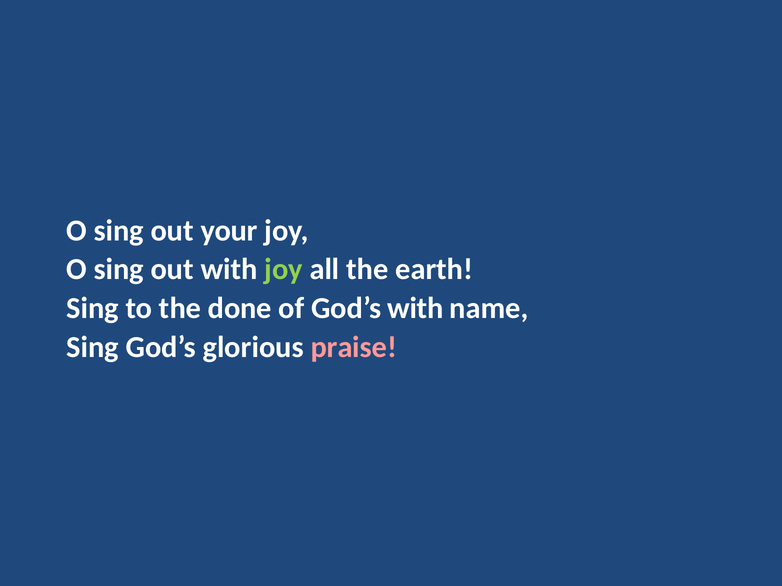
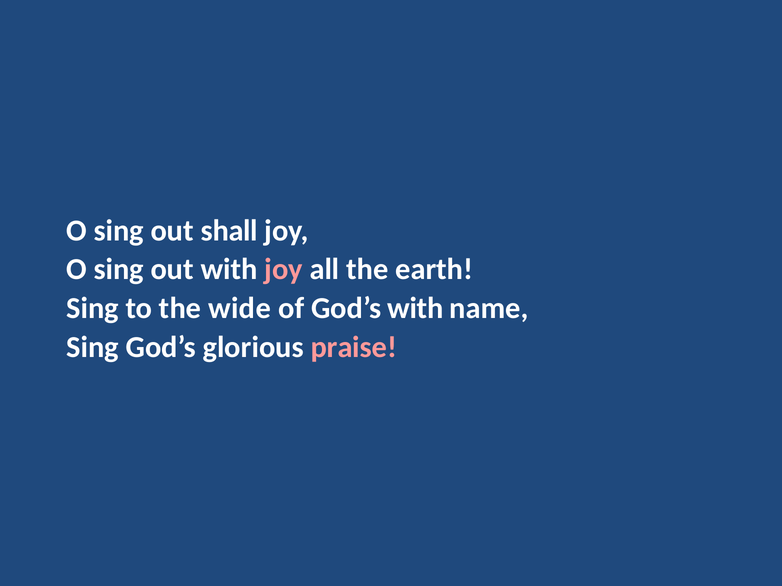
your: your -> shall
joy at (284, 270) colour: light green -> pink
done: done -> wide
